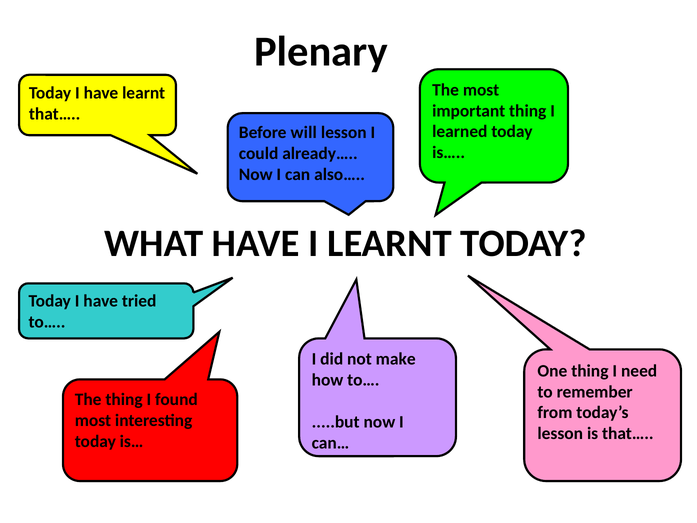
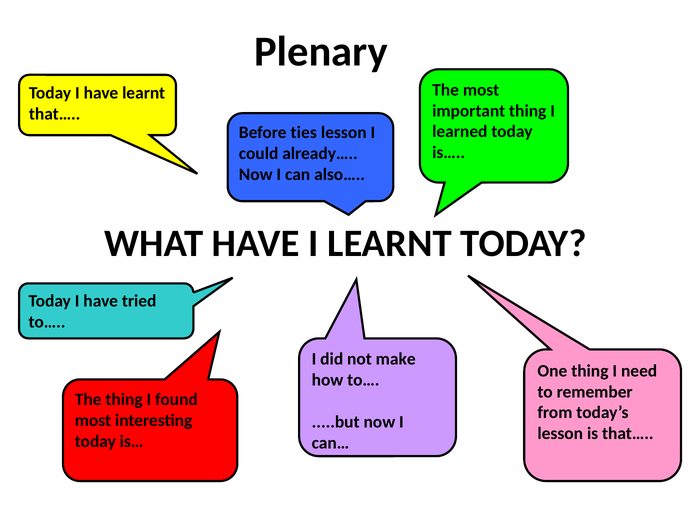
will: will -> ties
